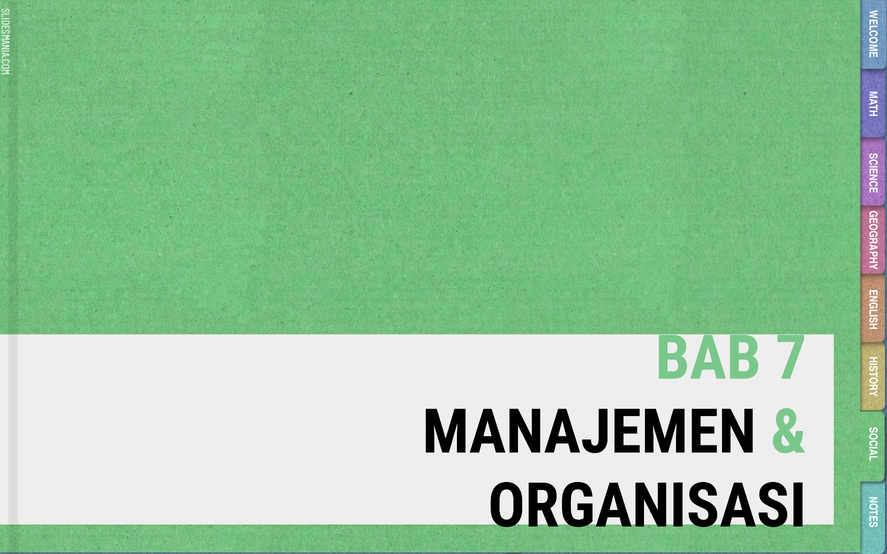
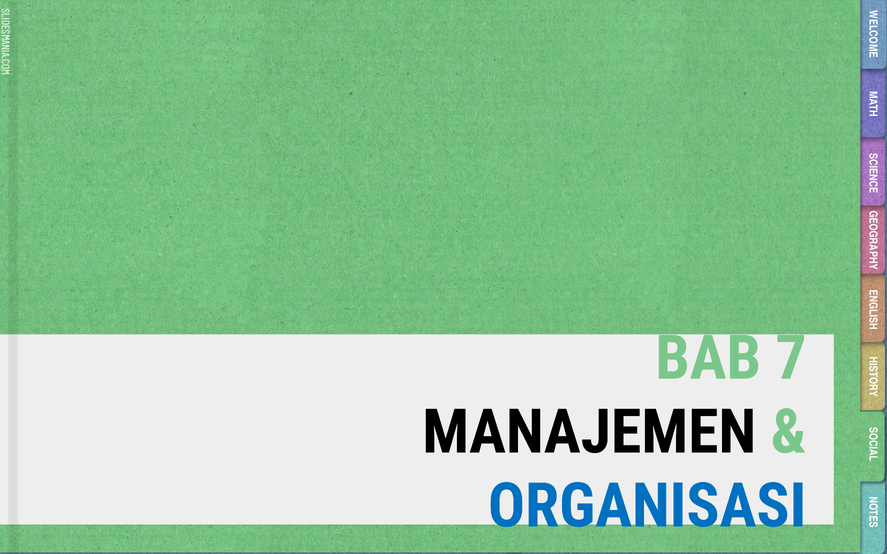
ORGANISASI colour: black -> blue
